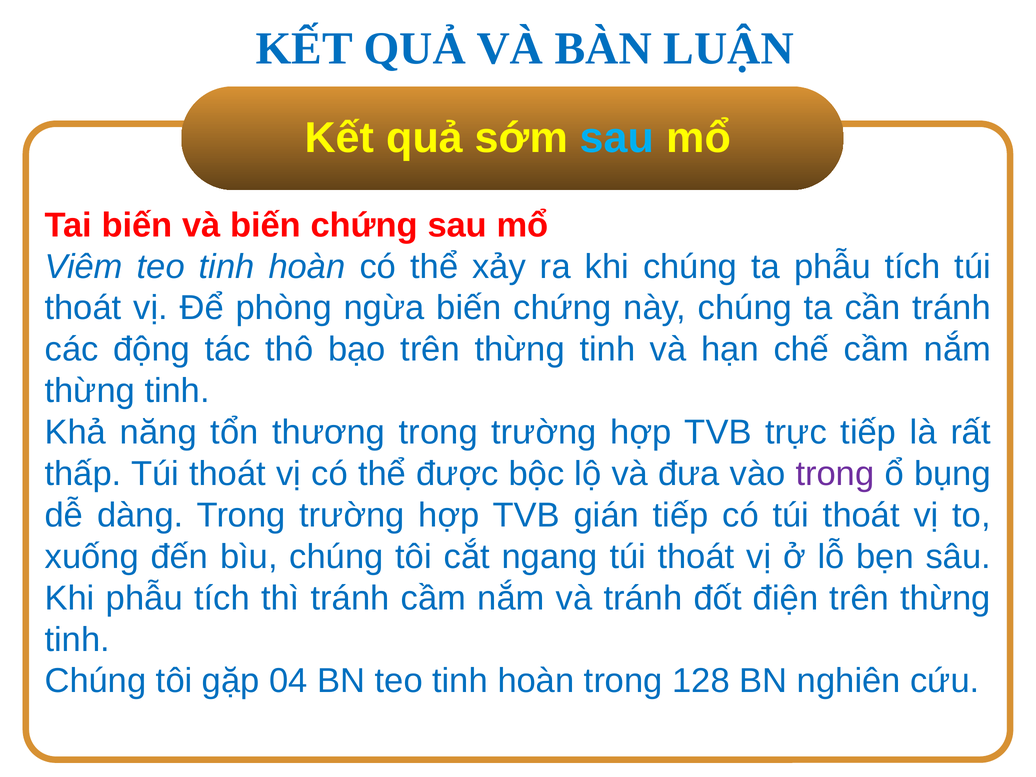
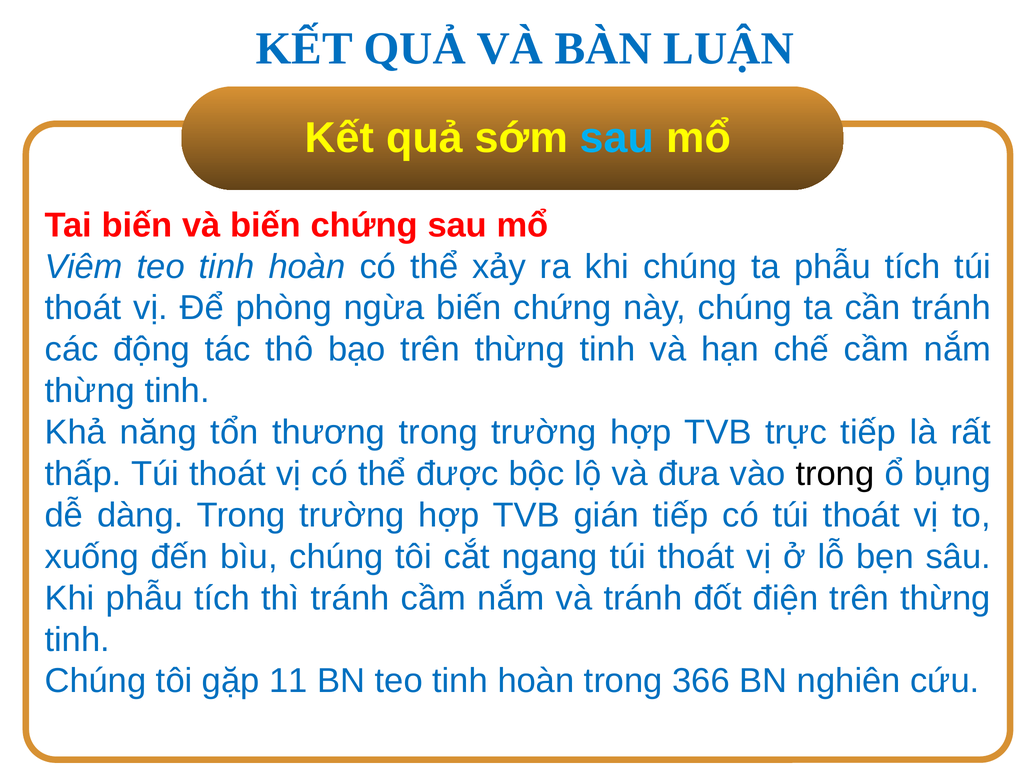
trong at (835, 474) colour: purple -> black
04: 04 -> 11
128: 128 -> 366
